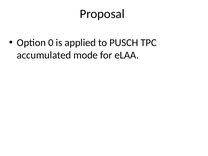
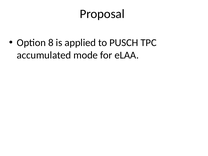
0: 0 -> 8
